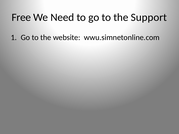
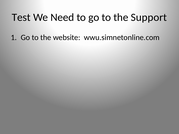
Free: Free -> Test
